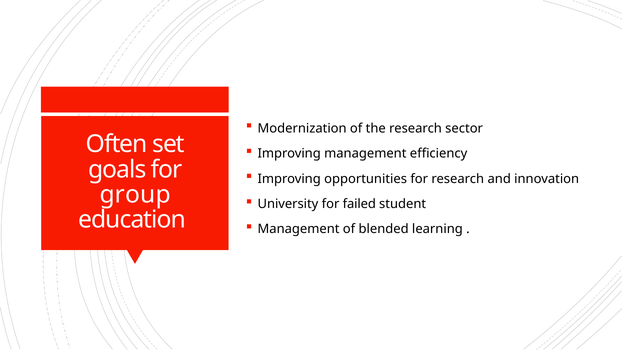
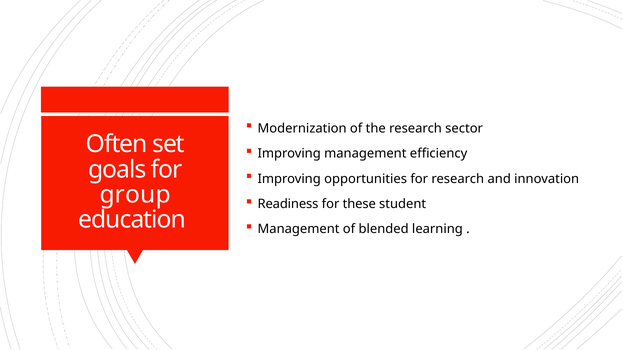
University: University -> Readiness
failed: failed -> these
